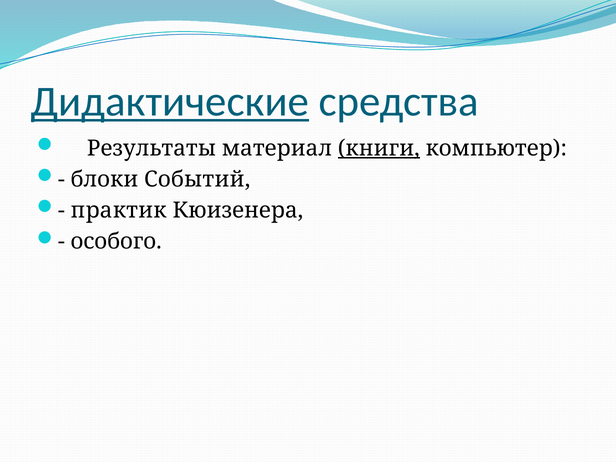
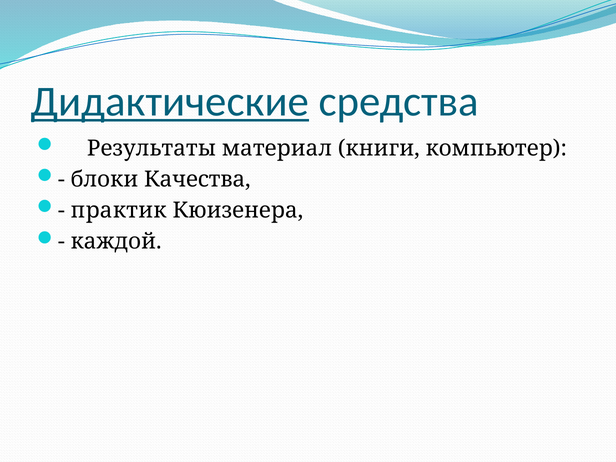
книги underline: present -> none
Событий: Событий -> Качества
особого: особого -> каждой
